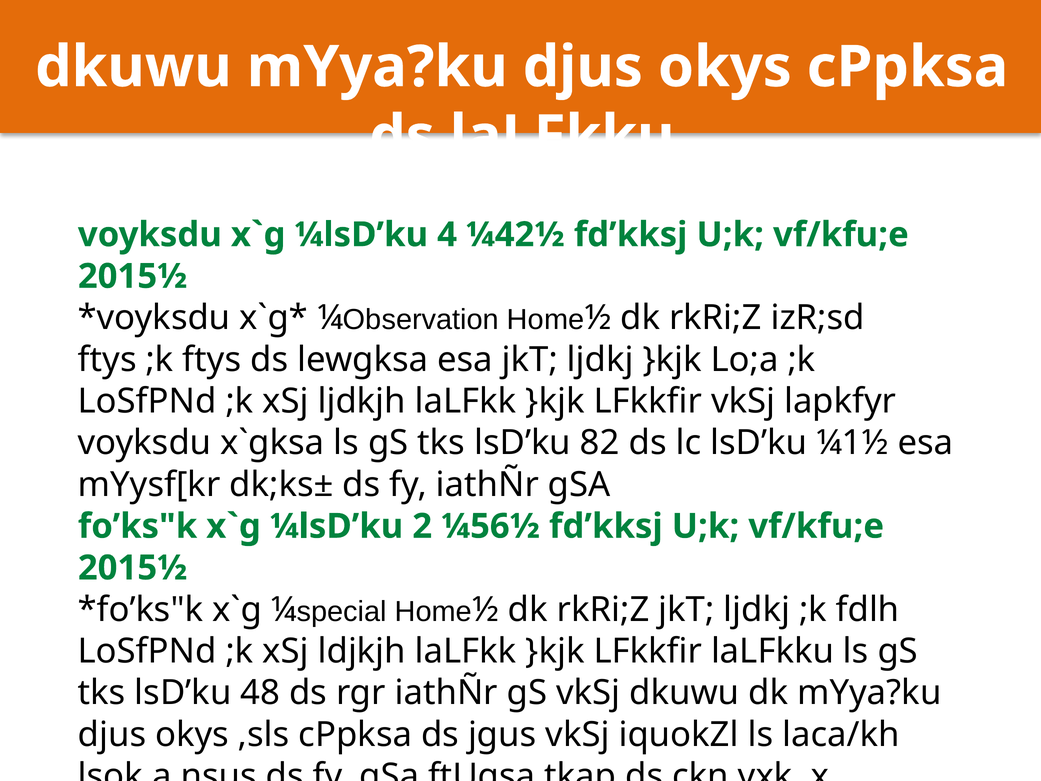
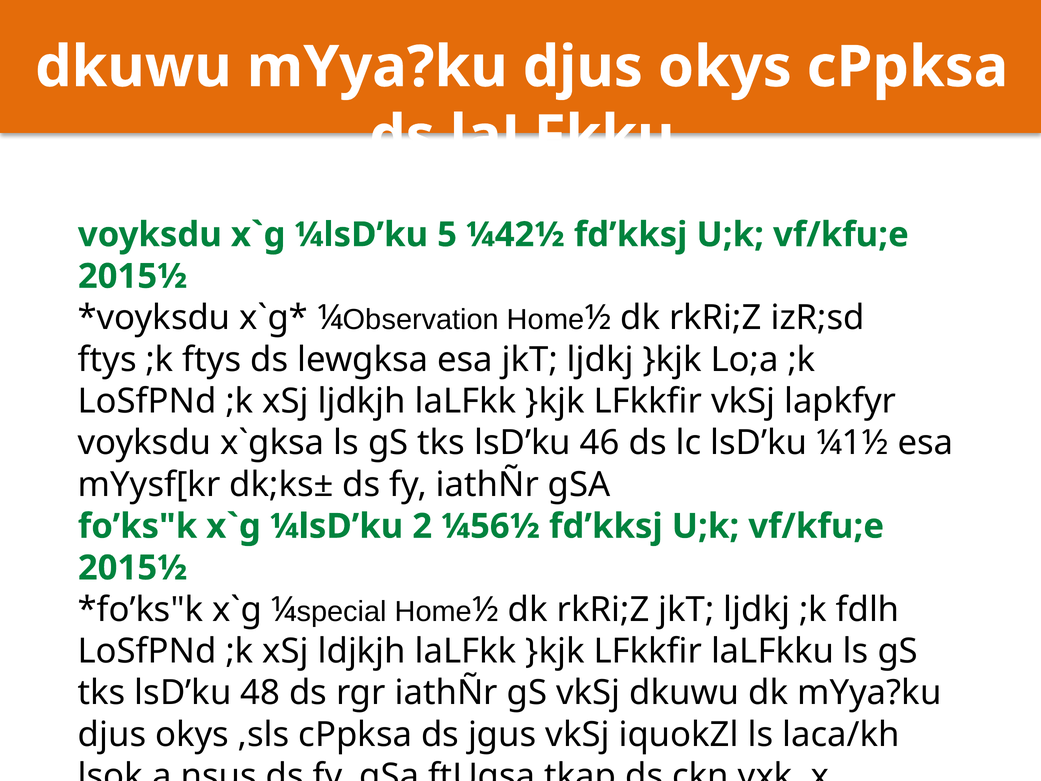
4: 4 -> 5
82: 82 -> 46
